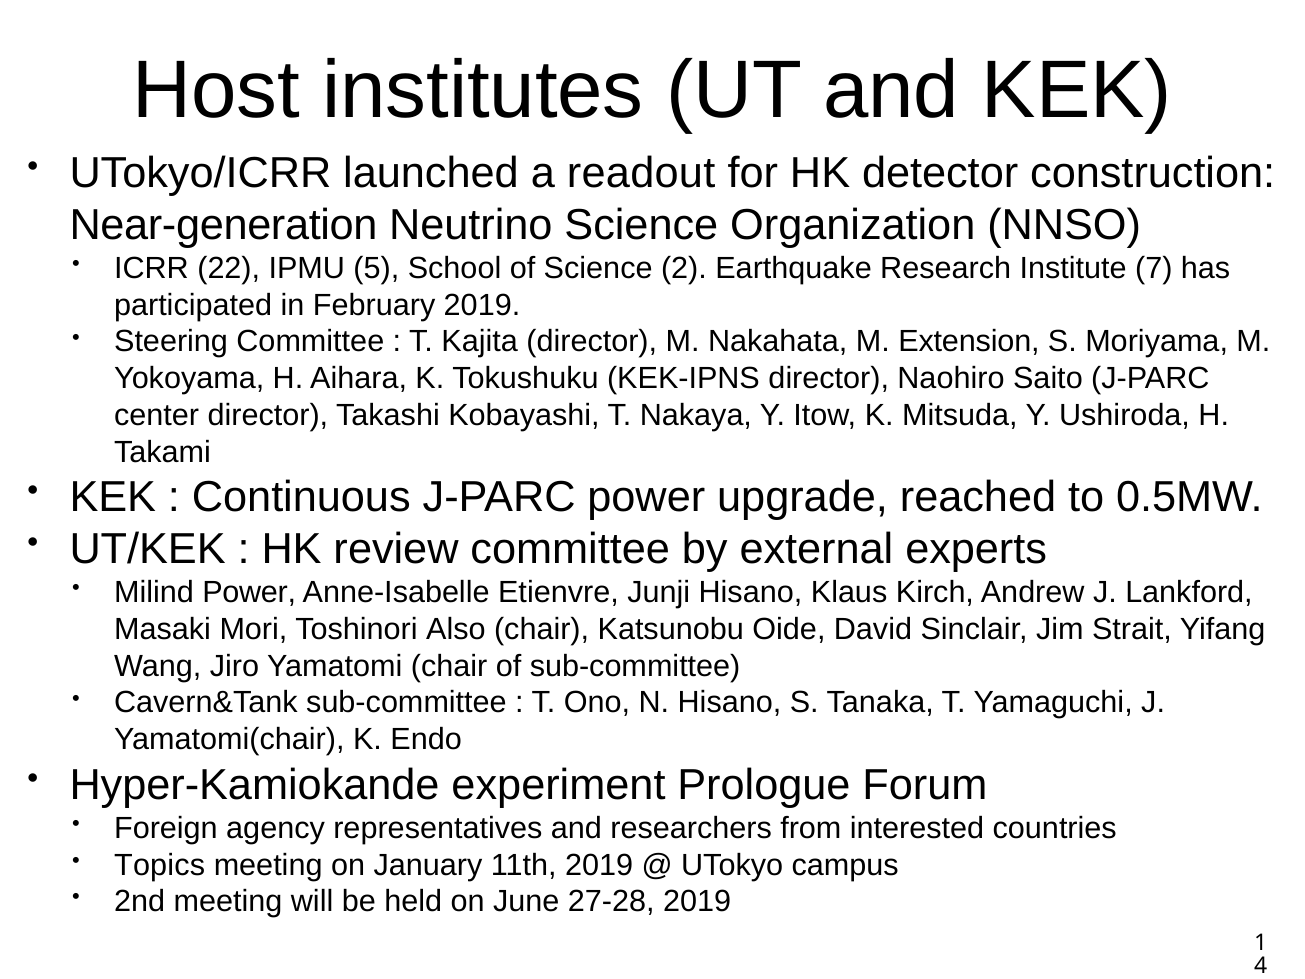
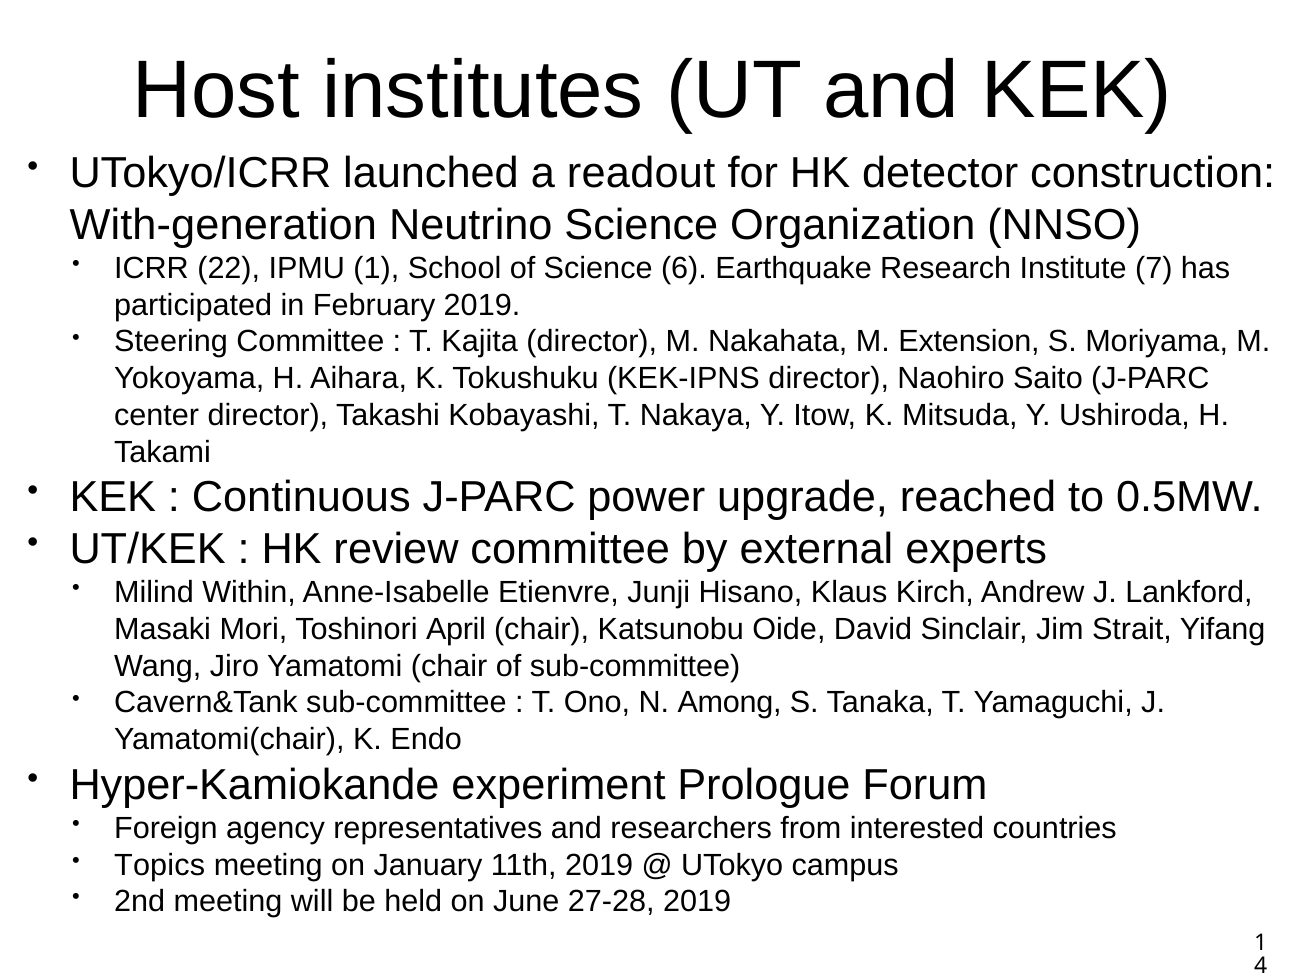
Near-generation: Near-generation -> With-generation
IPMU 5: 5 -> 1
2: 2 -> 6
Milind Power: Power -> Within
Also: Also -> April
N Hisano: Hisano -> Among
